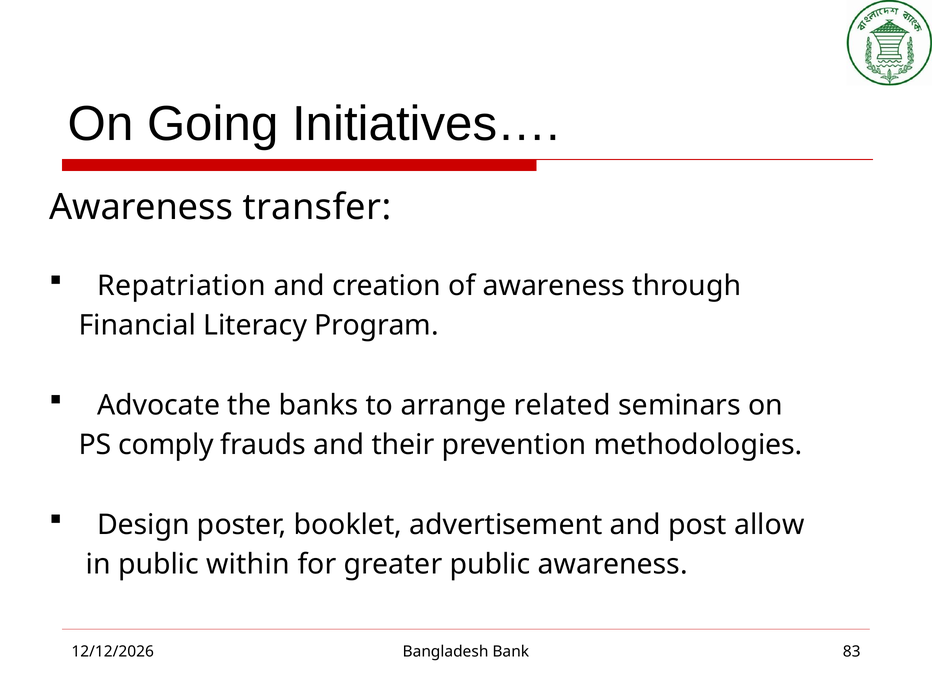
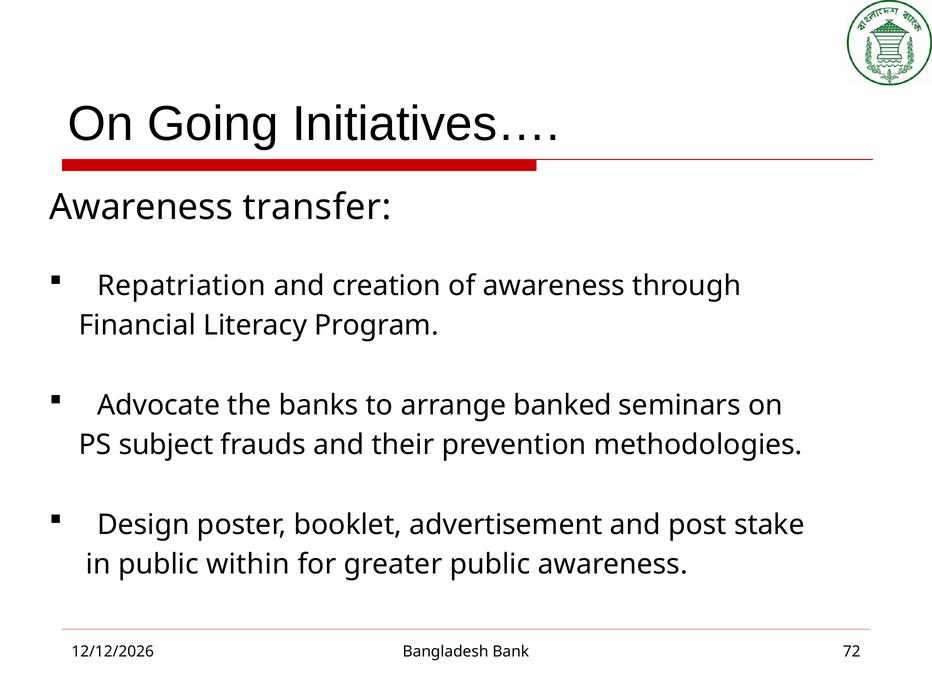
related: related -> banked
comply: comply -> subject
allow: allow -> stake
83: 83 -> 72
